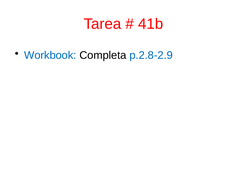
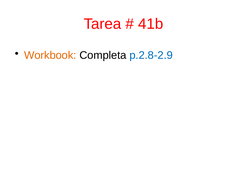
Workbook colour: blue -> orange
